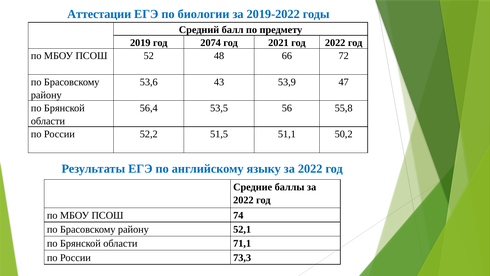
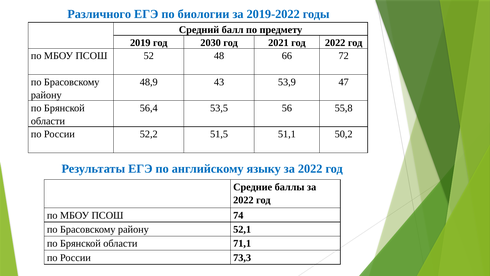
Аттестации: Аттестации -> Различного
2074: 2074 -> 2030
53,6: 53,6 -> 48,9
